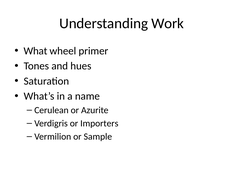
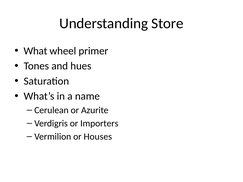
Work: Work -> Store
Sample: Sample -> Houses
